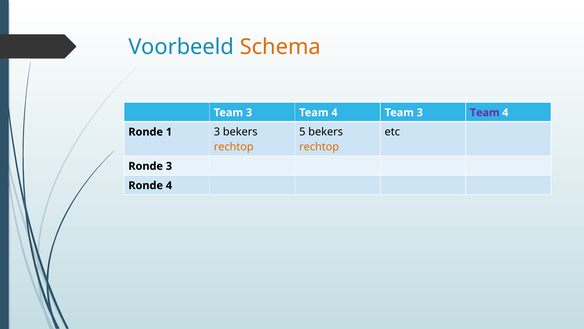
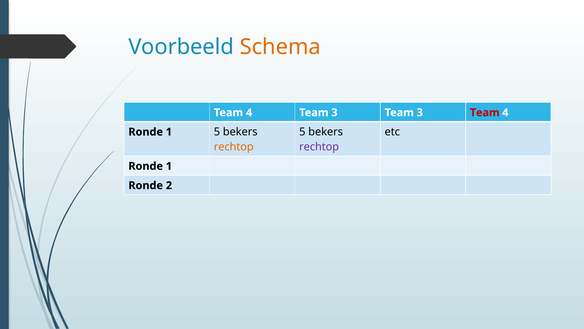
3 at (249, 112): 3 -> 4
4 at (334, 112): 4 -> 3
Team at (485, 112) colour: purple -> red
1 3: 3 -> 5
rechtop at (319, 147) colour: orange -> purple
3 at (169, 166): 3 -> 1
Ronde 4: 4 -> 2
